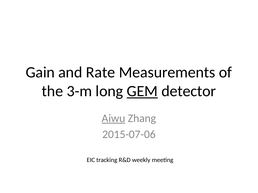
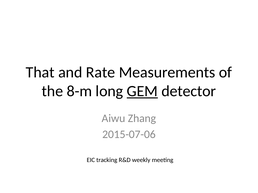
Gain: Gain -> That
3-m: 3-m -> 8-m
Aiwu underline: present -> none
